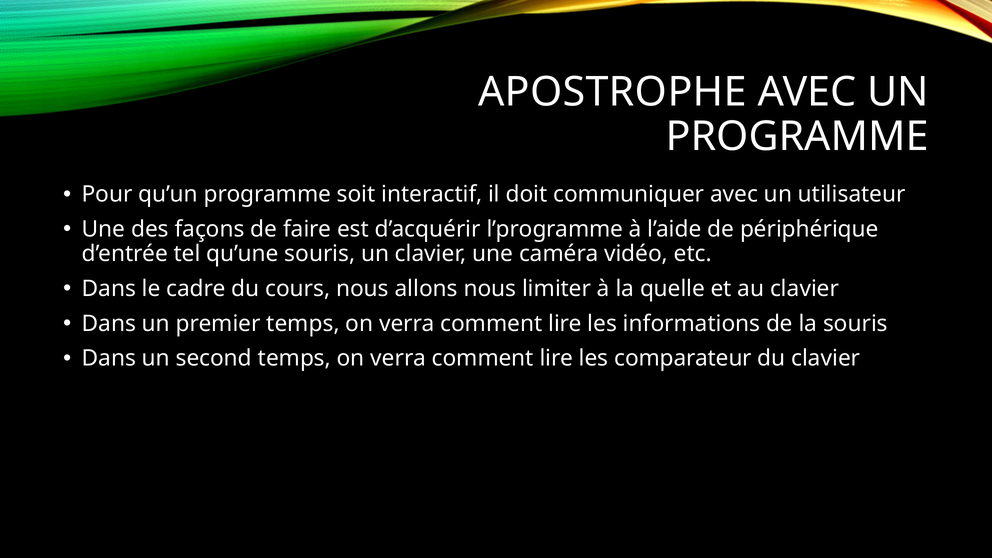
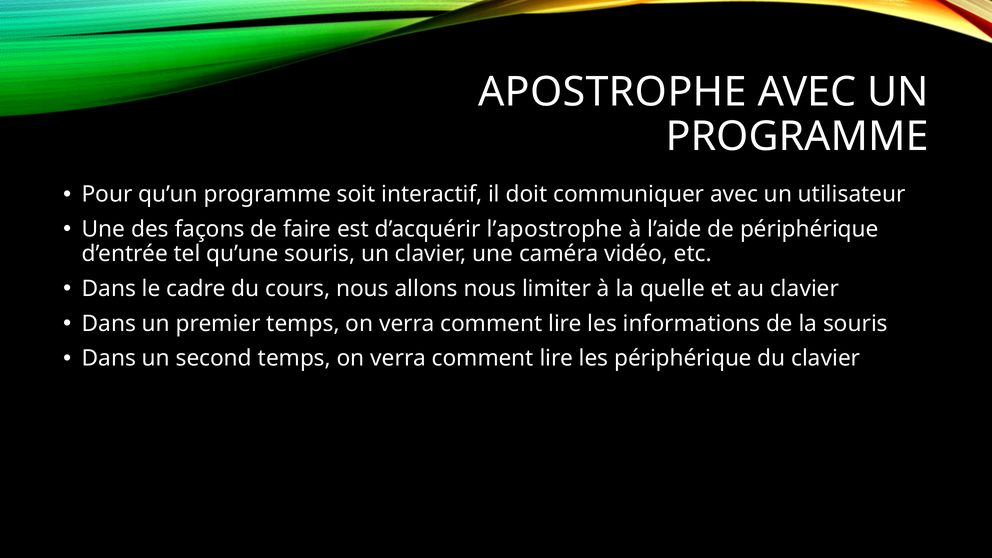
l’programme: l’programme -> l’apostrophe
les comparateur: comparateur -> périphérique
